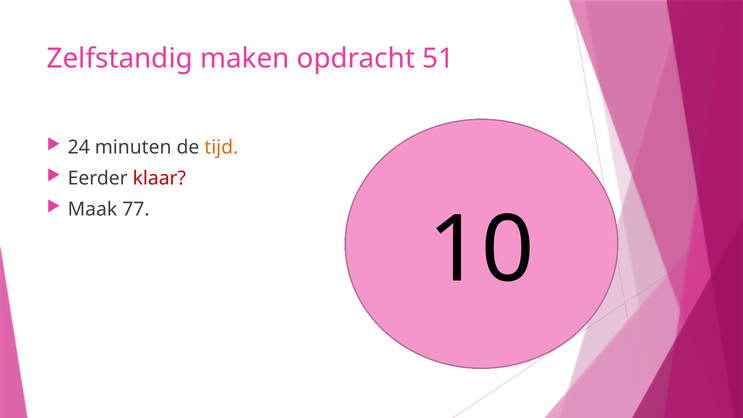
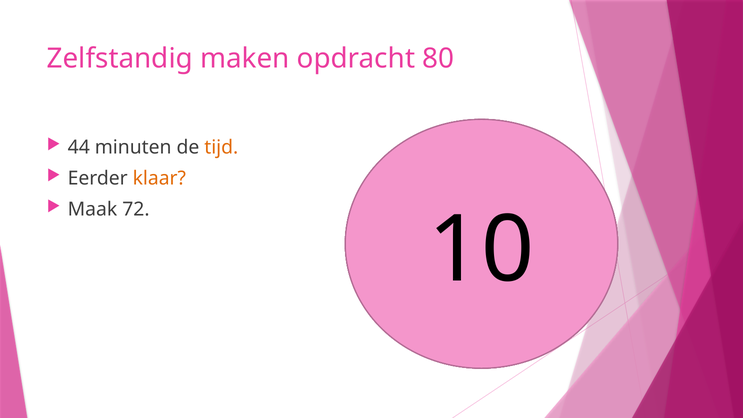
51: 51 -> 80
24: 24 -> 44
klaar colour: red -> orange
77: 77 -> 72
